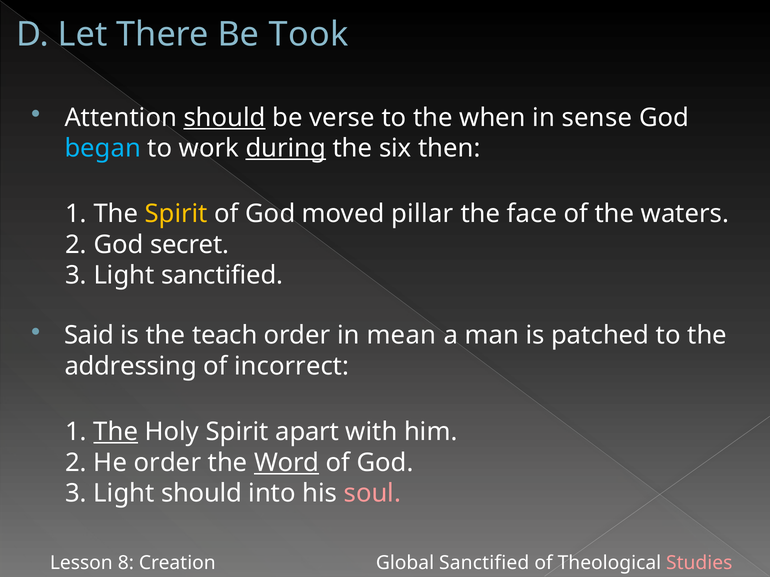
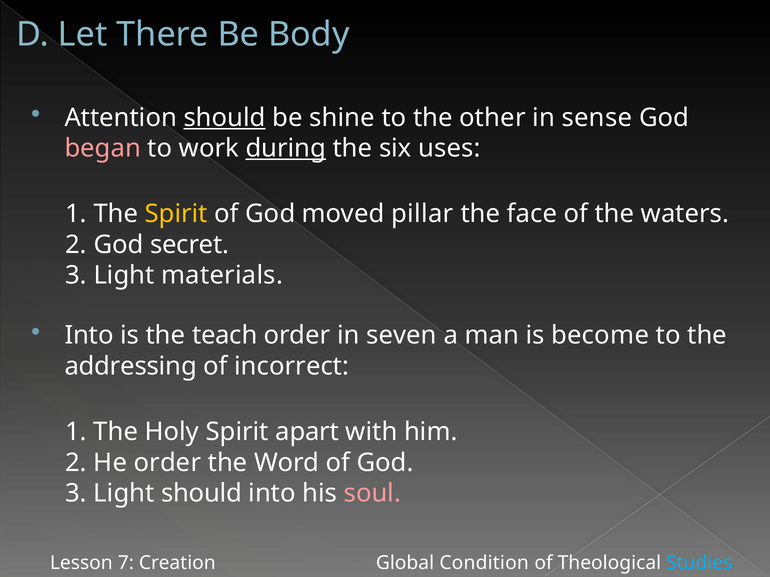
Took: Took -> Body
verse: verse -> shine
when: when -> other
began colour: light blue -> pink
then: then -> uses
Light sanctified: sanctified -> materials
Said at (89, 336): Said -> Into
mean: mean -> seven
patched: patched -> become
The at (116, 432) underline: present -> none
Word underline: present -> none
8: 8 -> 7
Global Sanctified: Sanctified -> Condition
Studies colour: pink -> light blue
